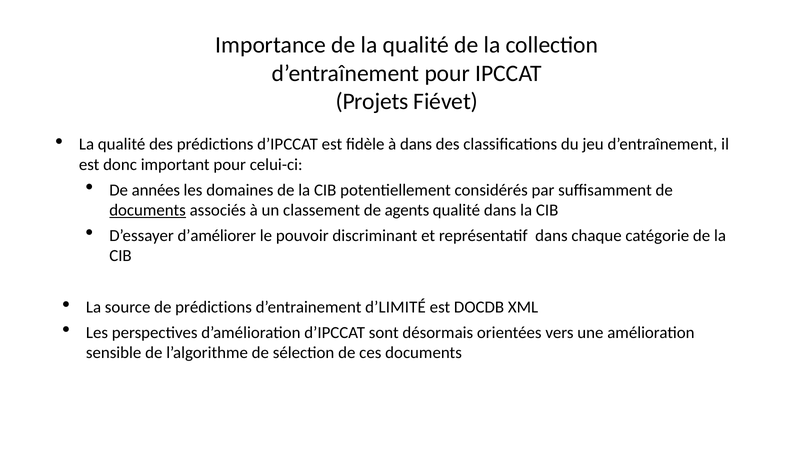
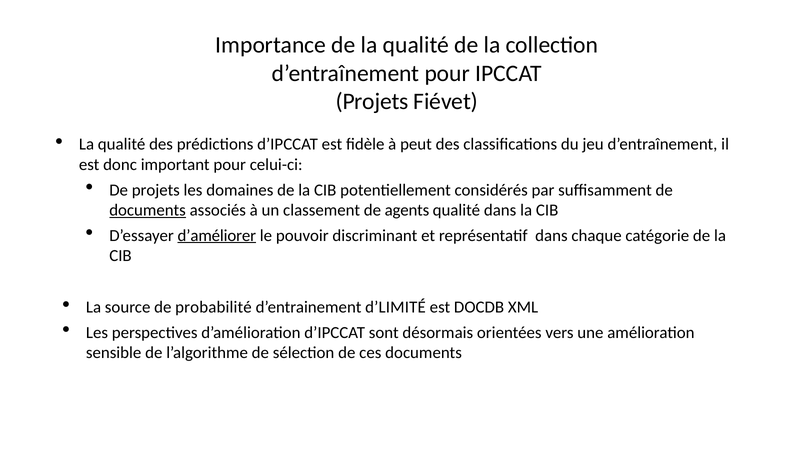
à dans: dans -> peut
De années: années -> projets
d’améliorer underline: none -> present
de prédictions: prédictions -> probabilité
